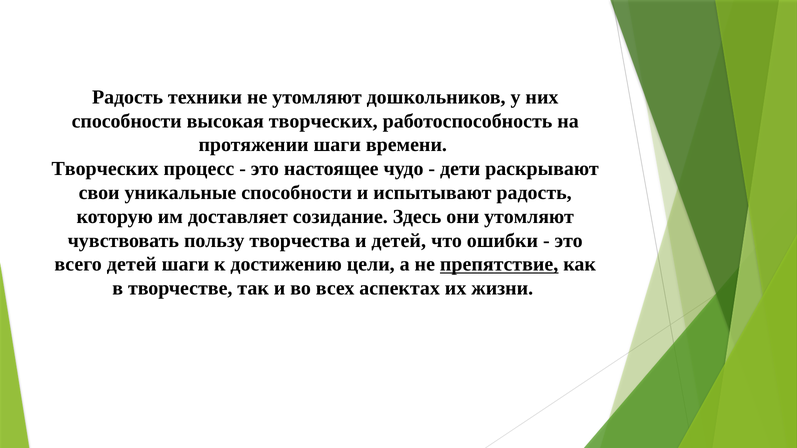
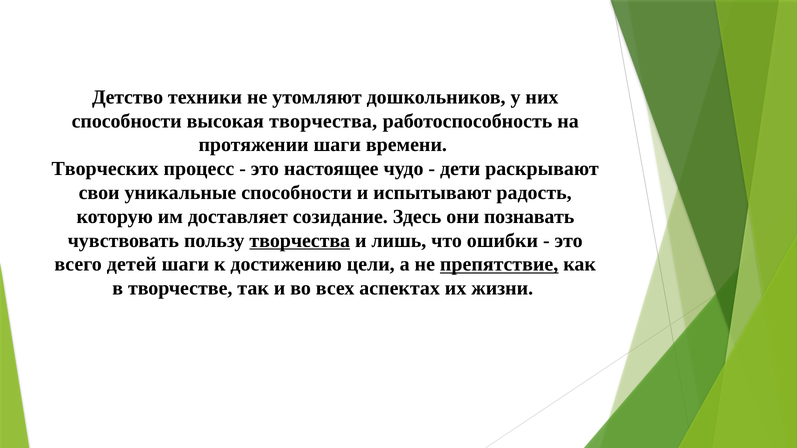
Радость at (128, 97): Радость -> Детство
высокая творческих: творческих -> творчества
они утомляют: утомляют -> познавать
творчества at (300, 241) underline: none -> present
и детей: детей -> лишь
